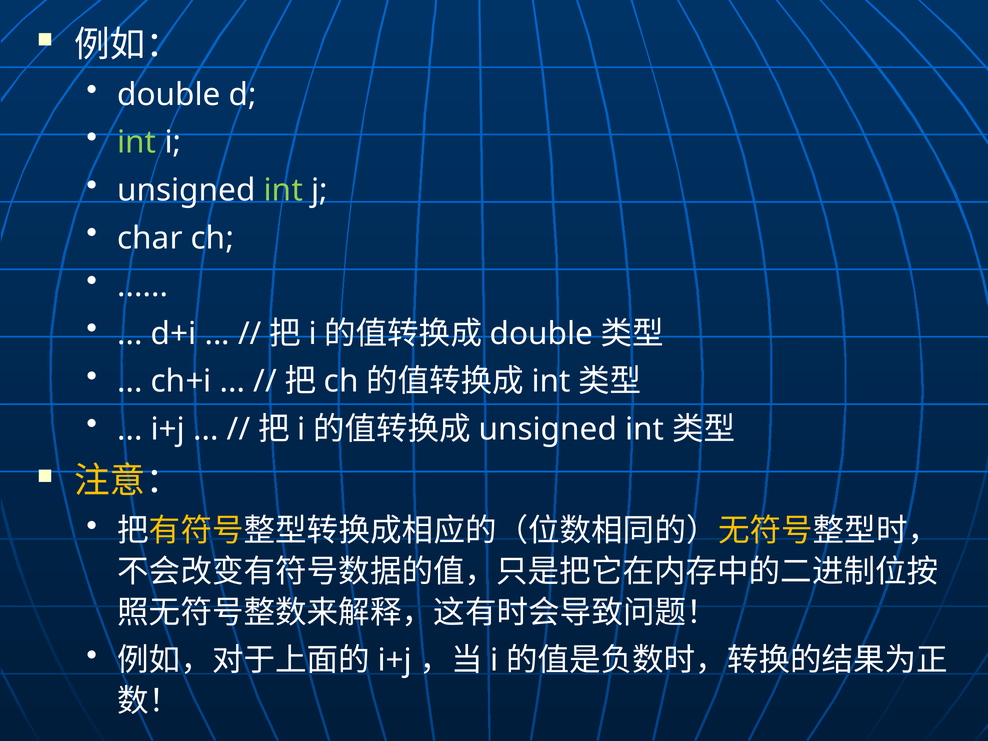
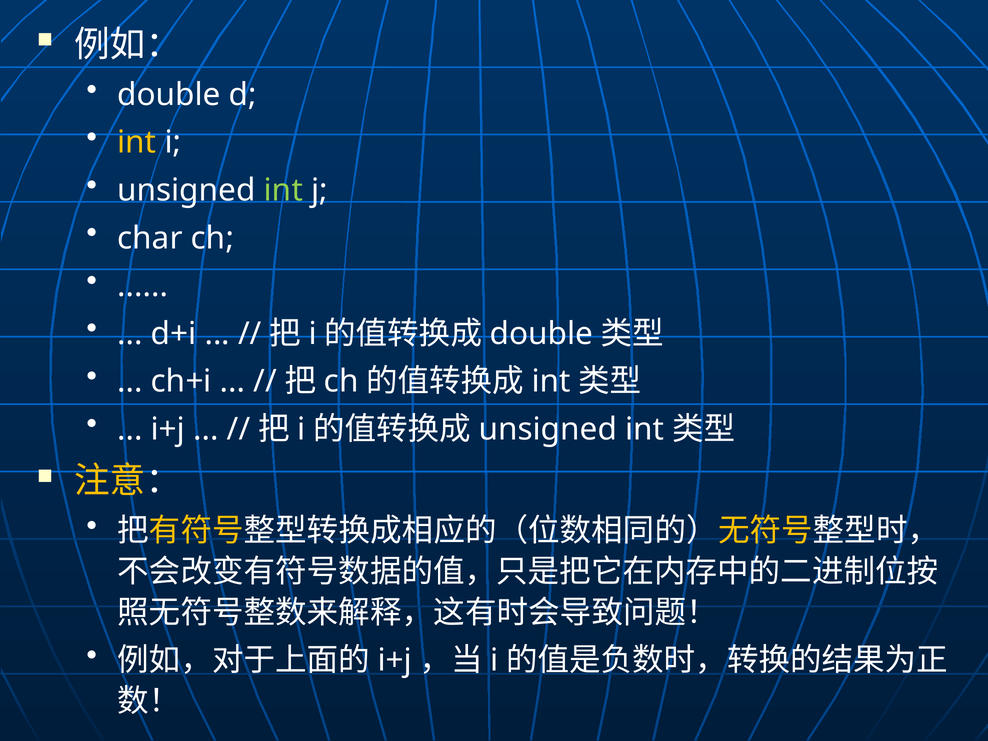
int at (137, 143) colour: light green -> yellow
